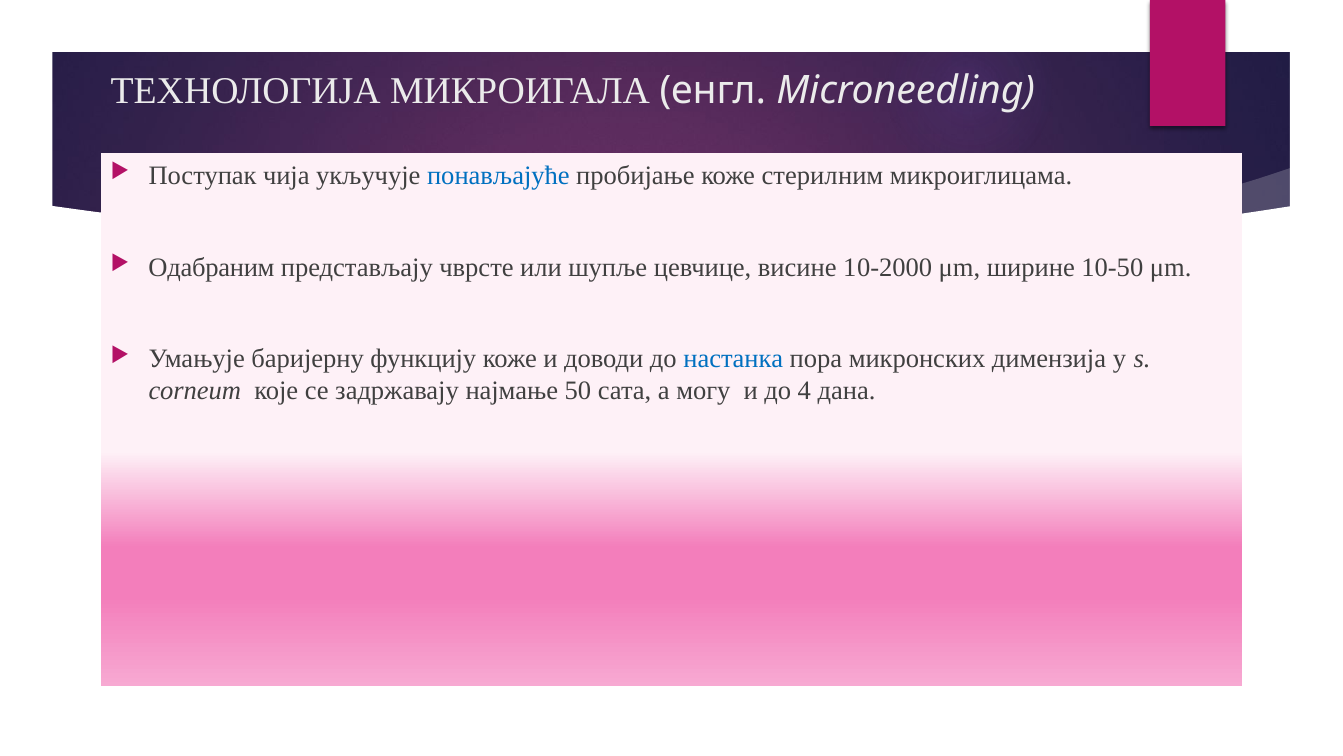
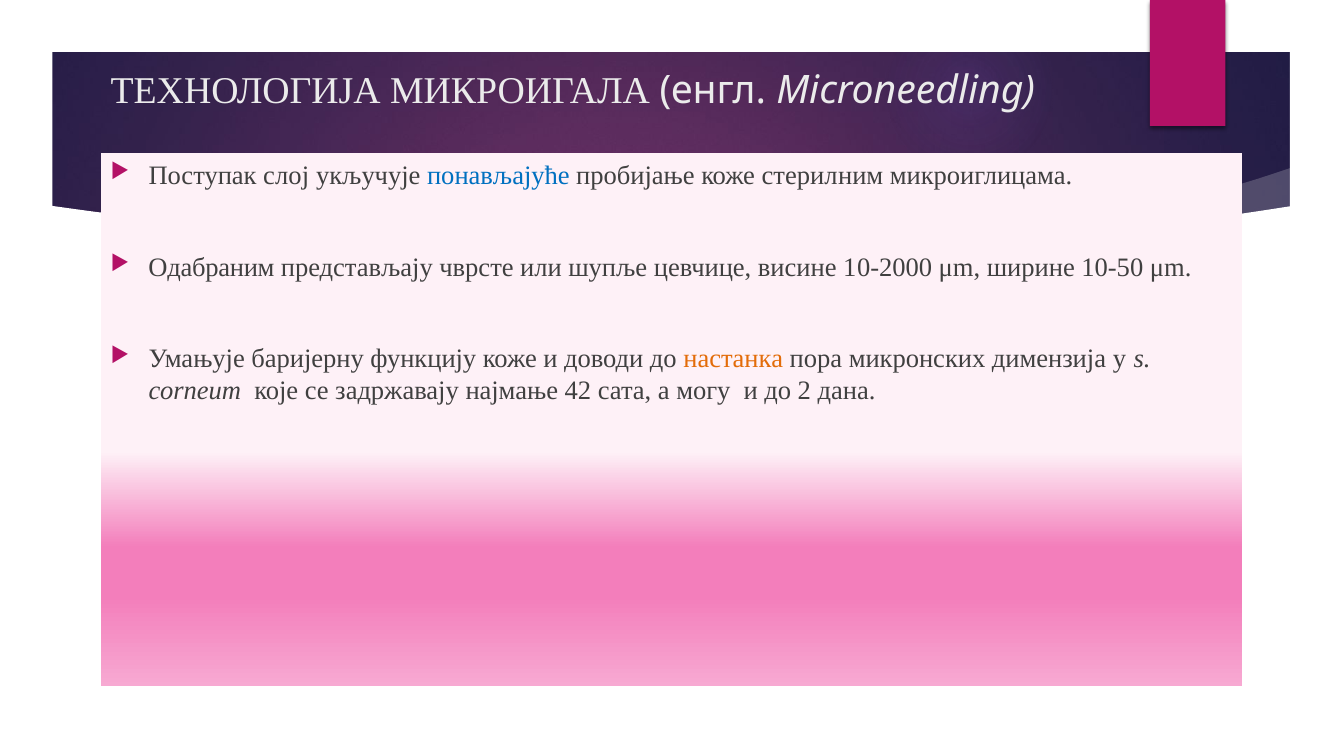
чија: чија -> слој
настанка colour: blue -> orange
50: 50 -> 42
4: 4 -> 2
